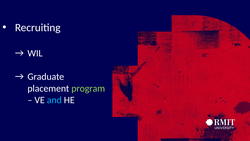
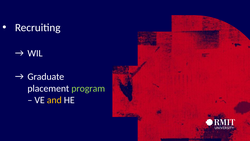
and colour: light blue -> yellow
